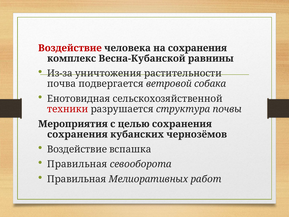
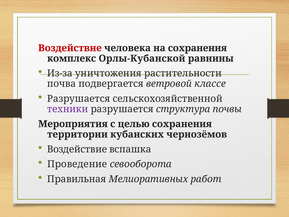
Весна-Кубанской: Весна-Кубанской -> Орлы-Кубанской
собака: собака -> классе
Енотовидная at (79, 99): Енотовидная -> Разрушается
техники colour: red -> purple
сохранения at (77, 134): сохранения -> территории
Правильная at (77, 164): Правильная -> Проведение
